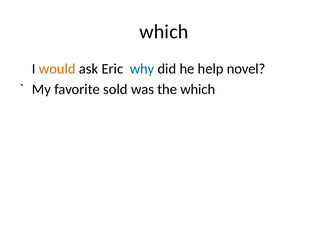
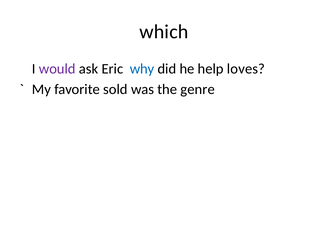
would colour: orange -> purple
novel: novel -> loves
the which: which -> genre
